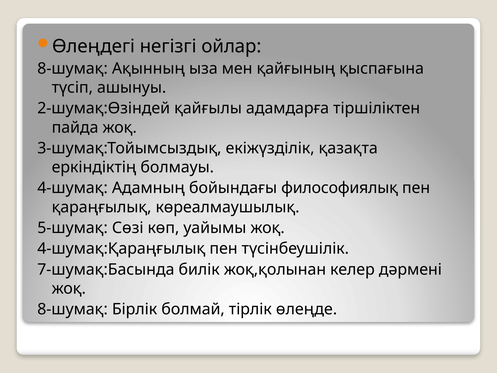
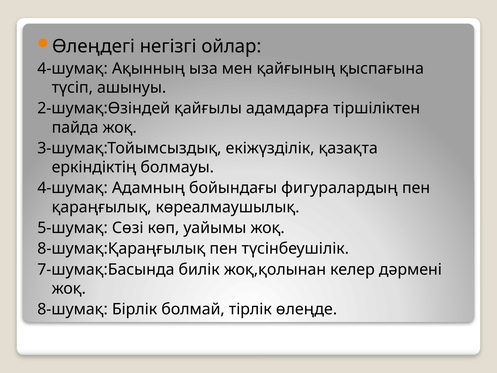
8-шумақ at (73, 69): 8-шумақ -> 4-шумақ
философиялық: философиялық -> фигуралардың
4-шумақ:Қараңғылық: 4-шумақ:Қараңғылық -> 8-шумақ:Қараңғылық
